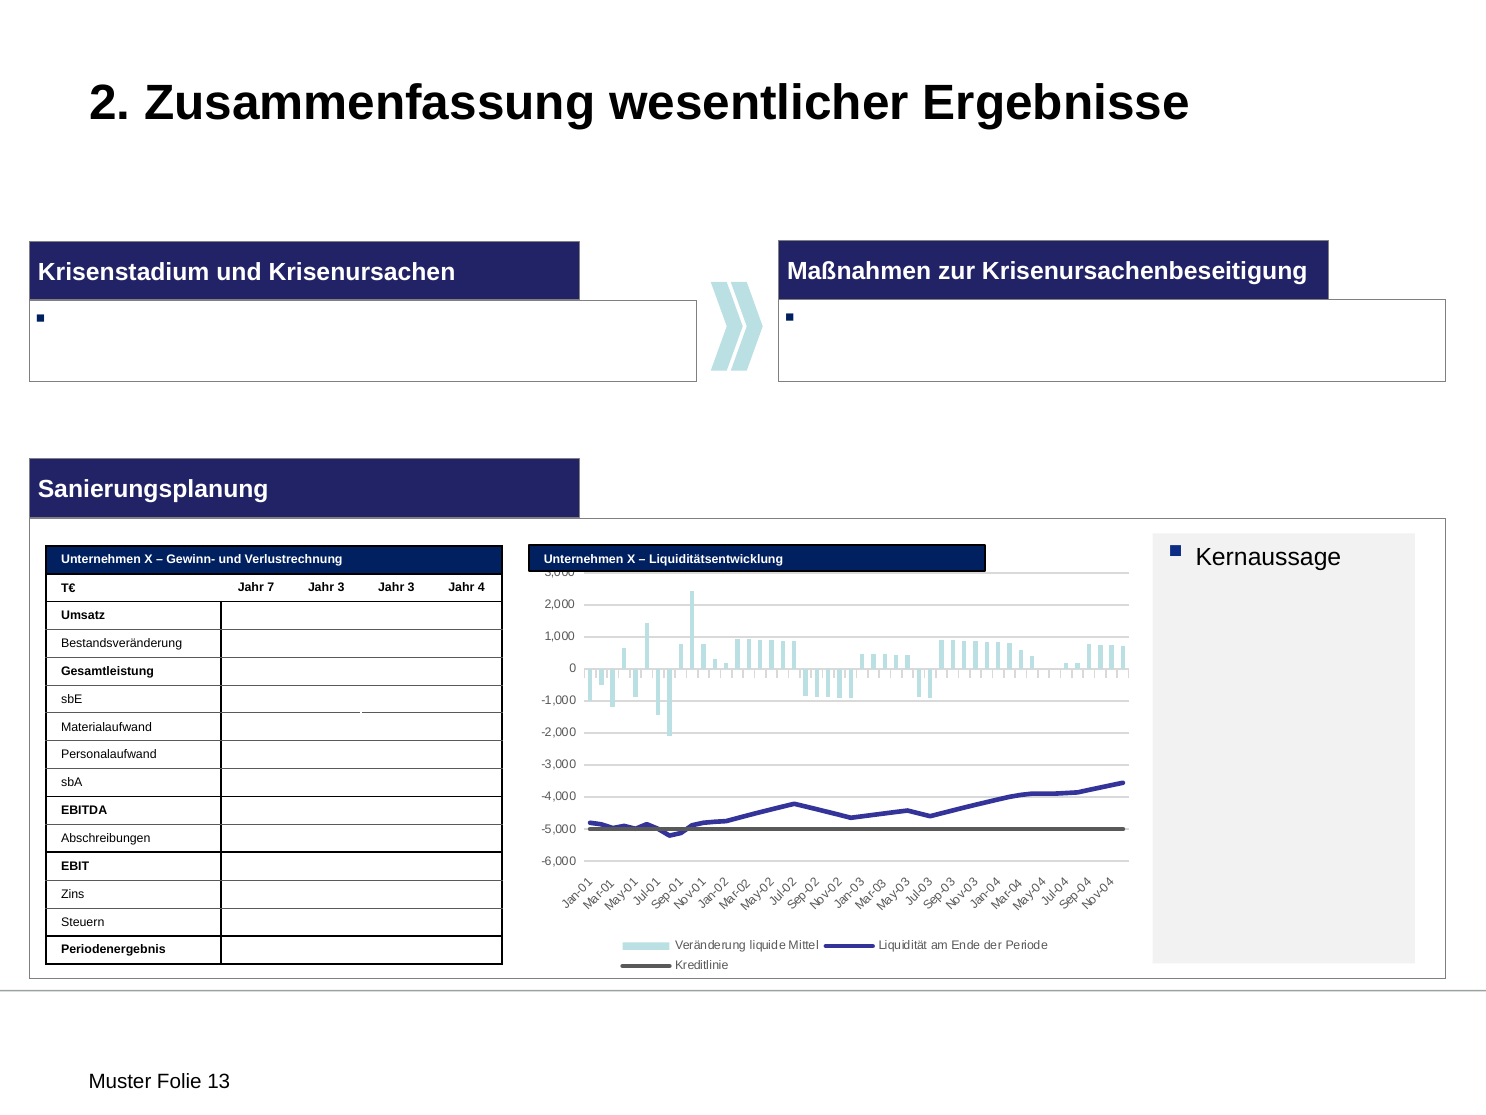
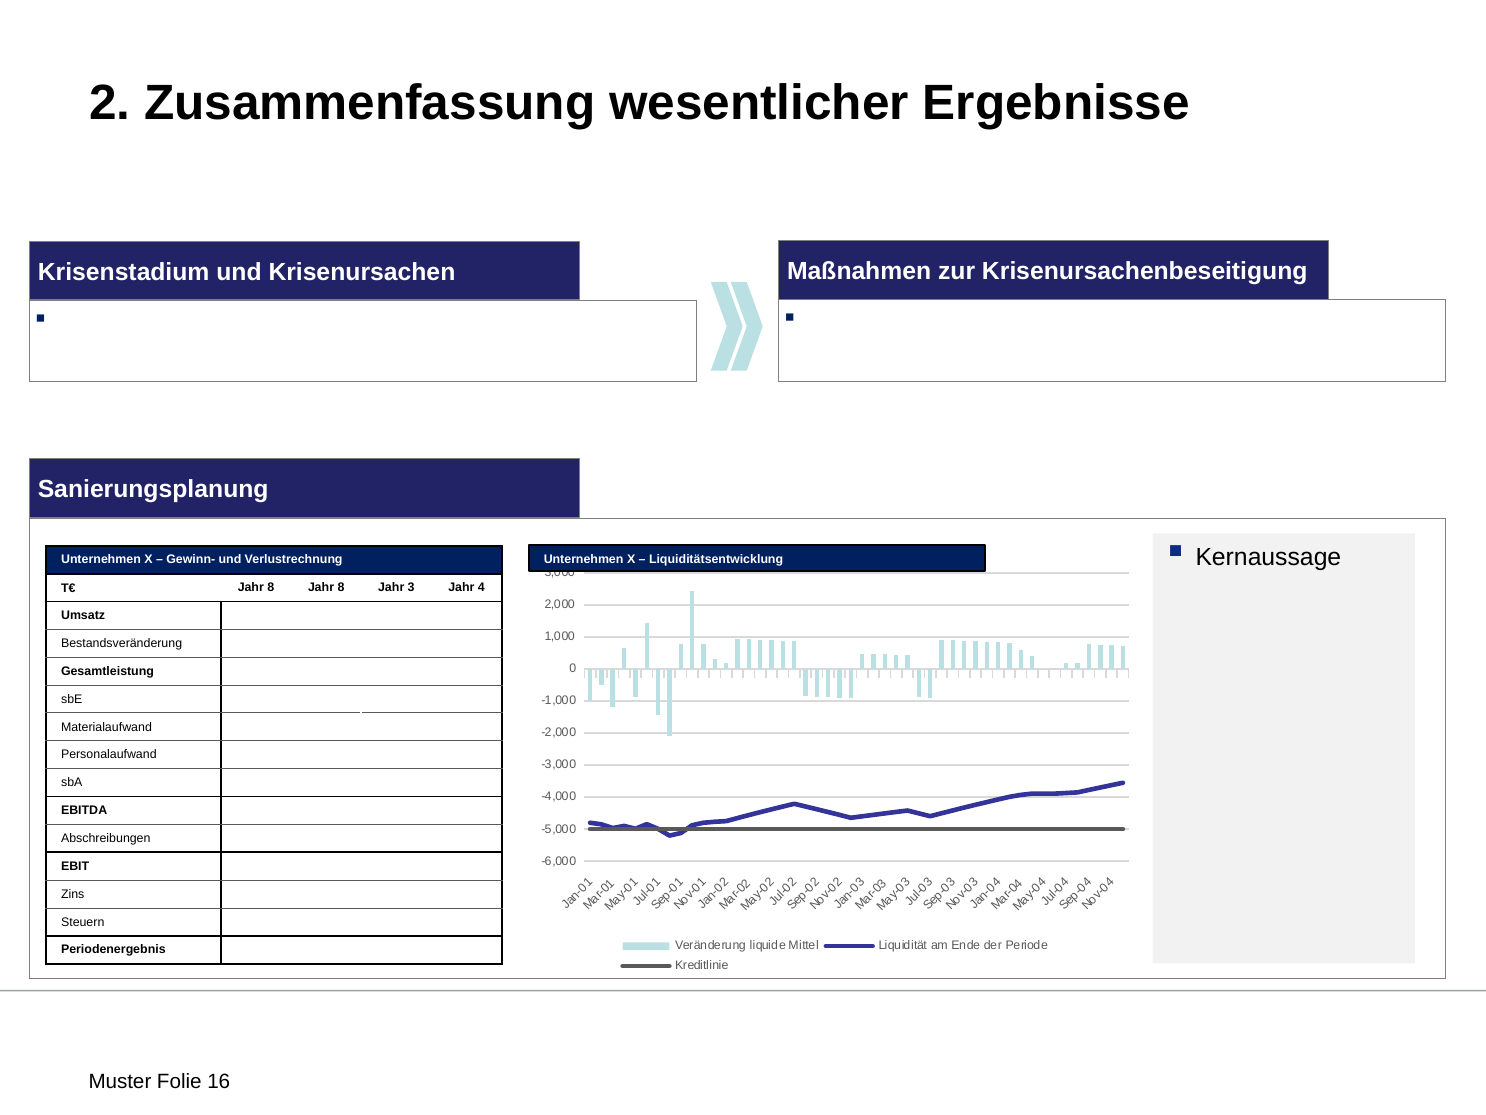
T€ Jahr 7: 7 -> 8
3 at (341, 587): 3 -> 8
13: 13 -> 16
